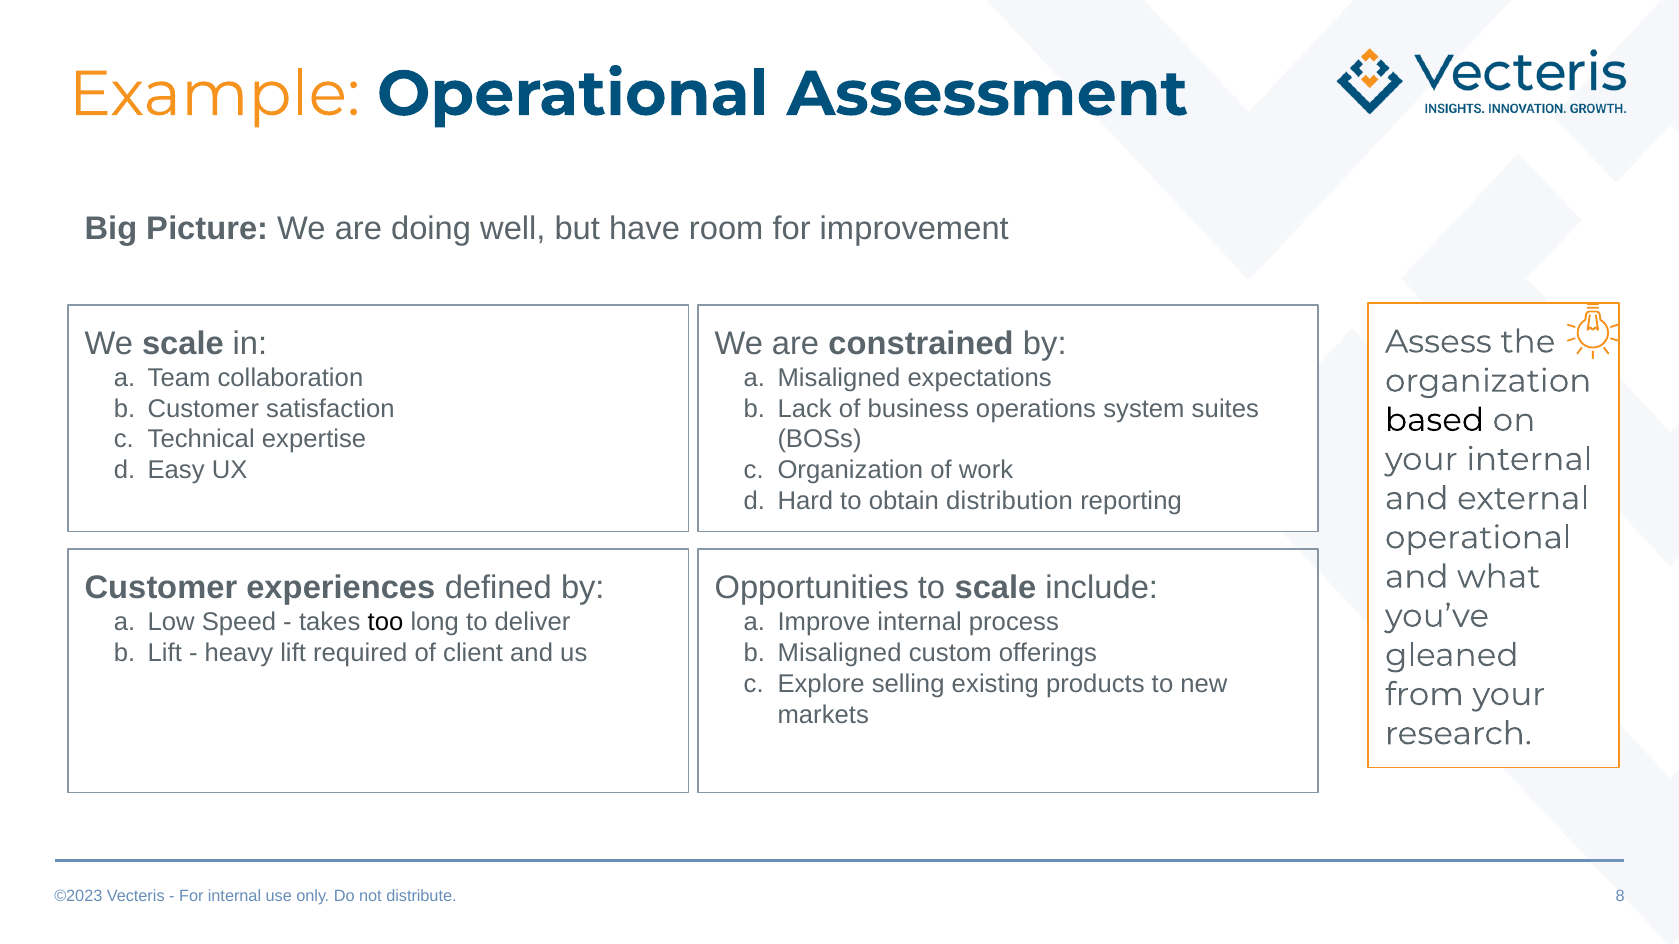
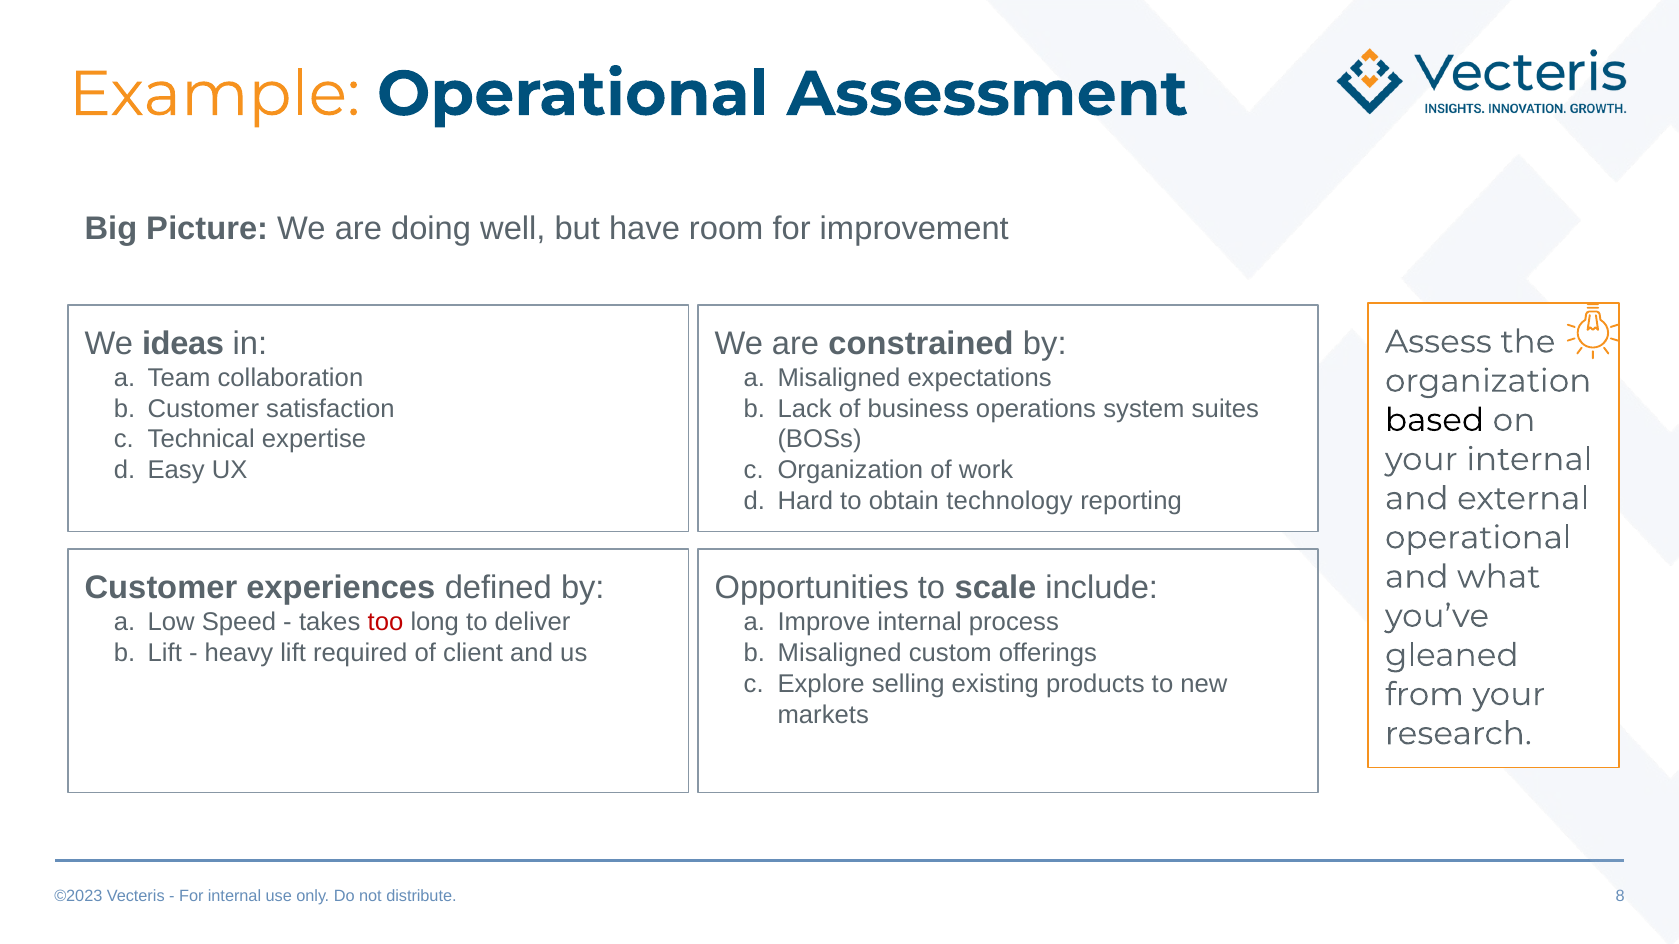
We scale: scale -> ideas
distribution: distribution -> technology
too colour: black -> red
